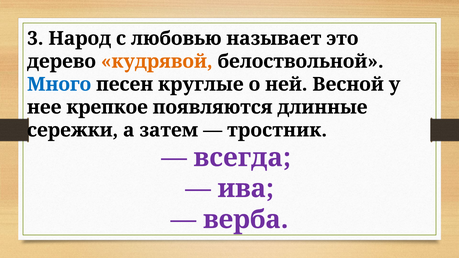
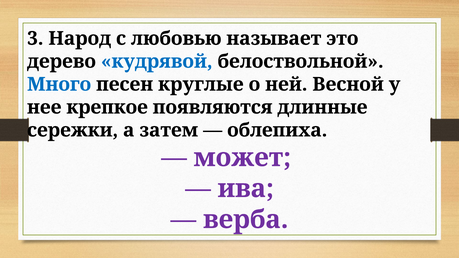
кудрявой colour: orange -> blue
тростник: тростник -> облепиха
всегда: всегда -> может
